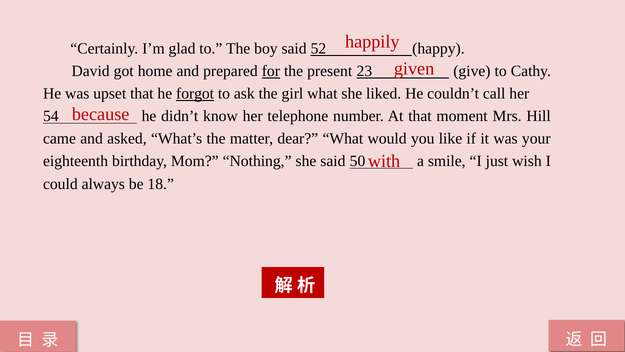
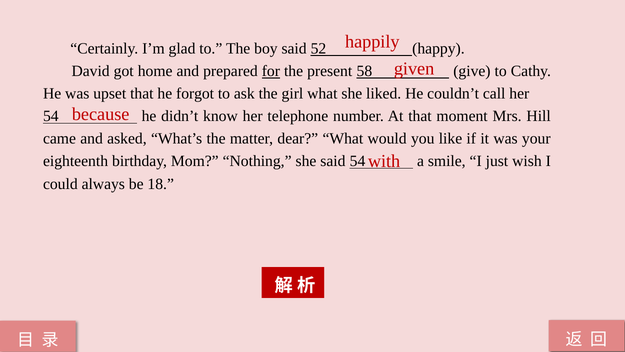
23: 23 -> 58
forgot underline: present -> none
said 50: 50 -> 54
